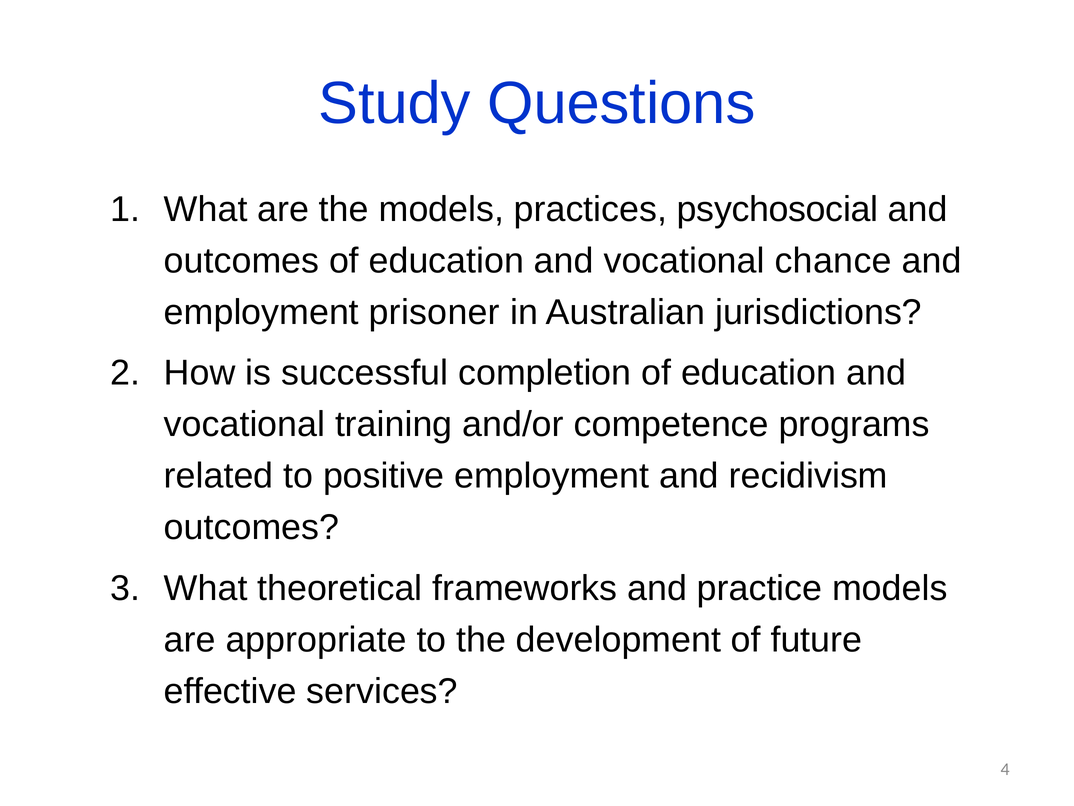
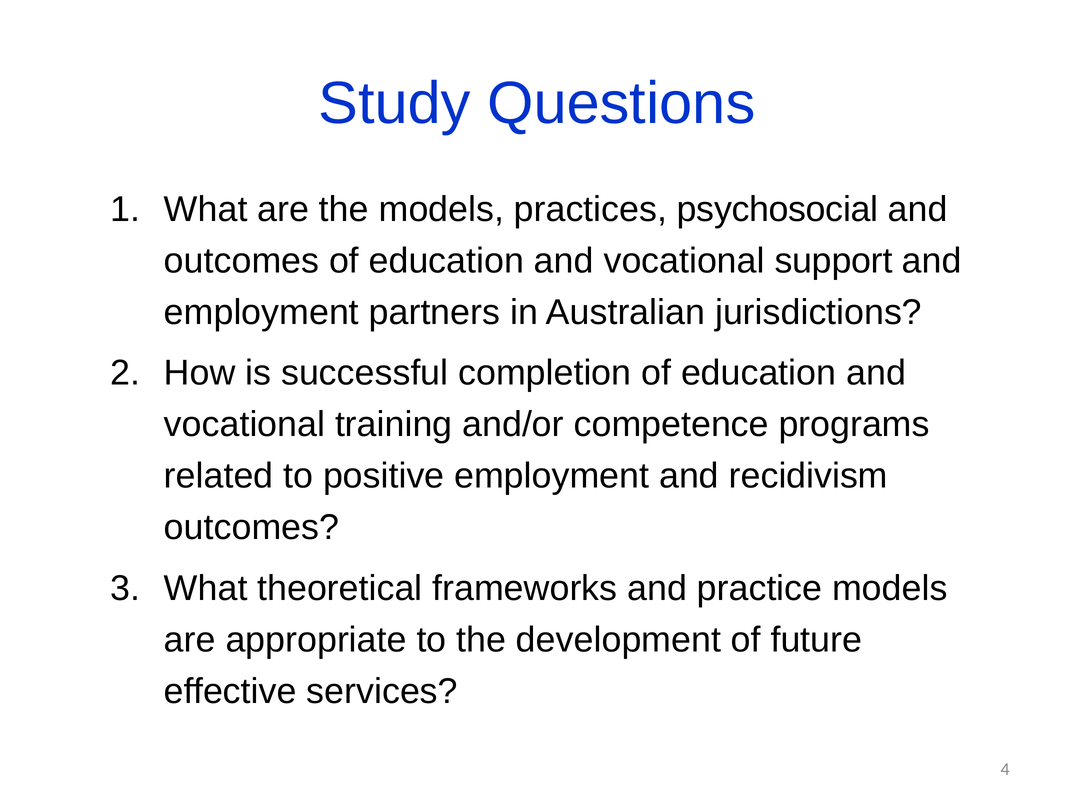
chance: chance -> support
prisoner: prisoner -> partners
